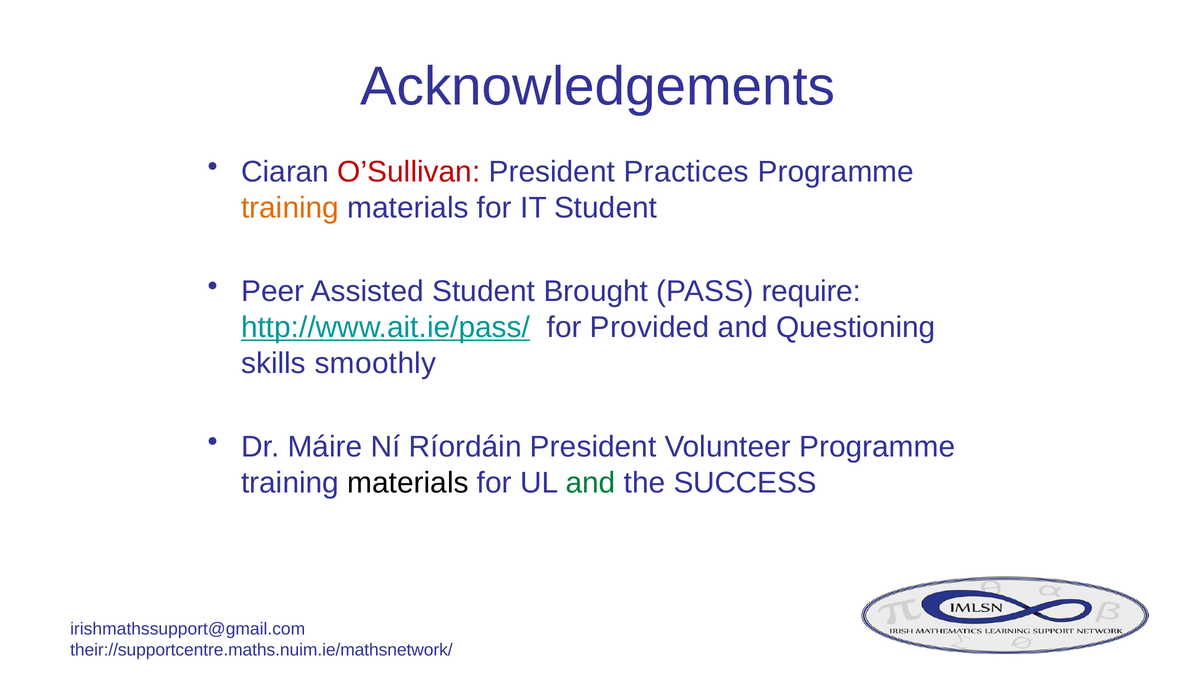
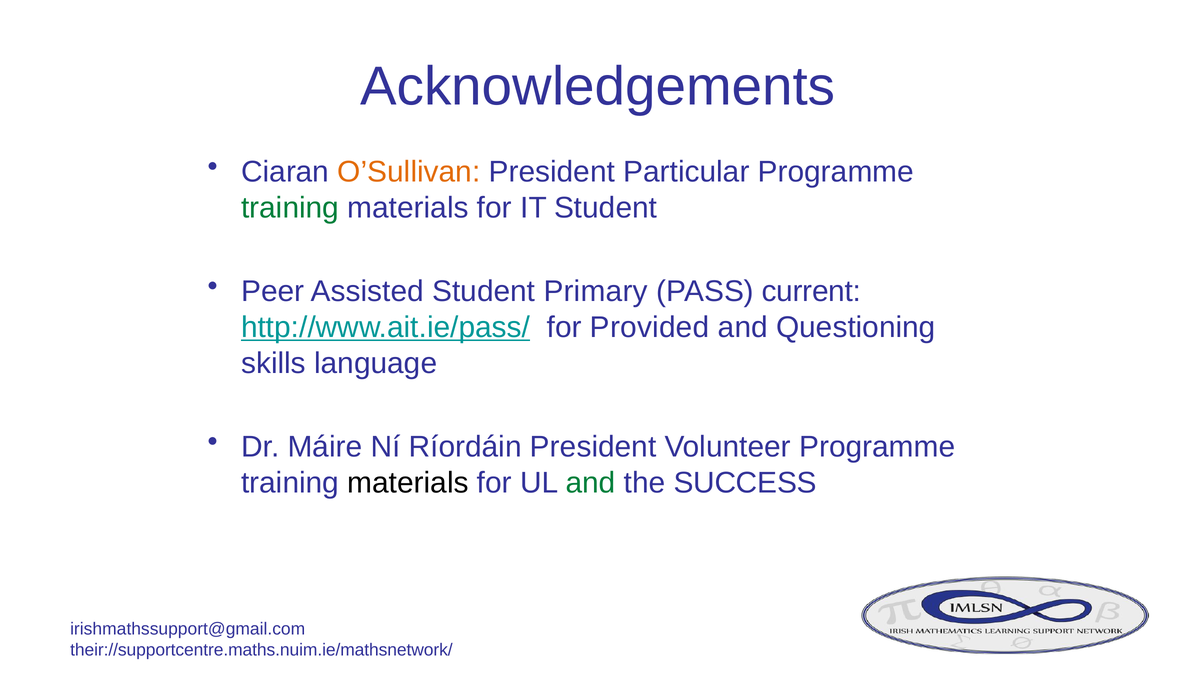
O’Sullivan colour: red -> orange
Practices: Practices -> Particular
training at (290, 208) colour: orange -> green
Brought: Brought -> Primary
require: require -> current
smoothly: smoothly -> language
